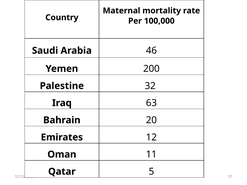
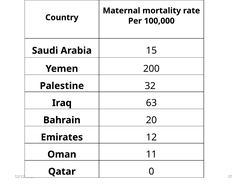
46: 46 -> 15
5: 5 -> 0
